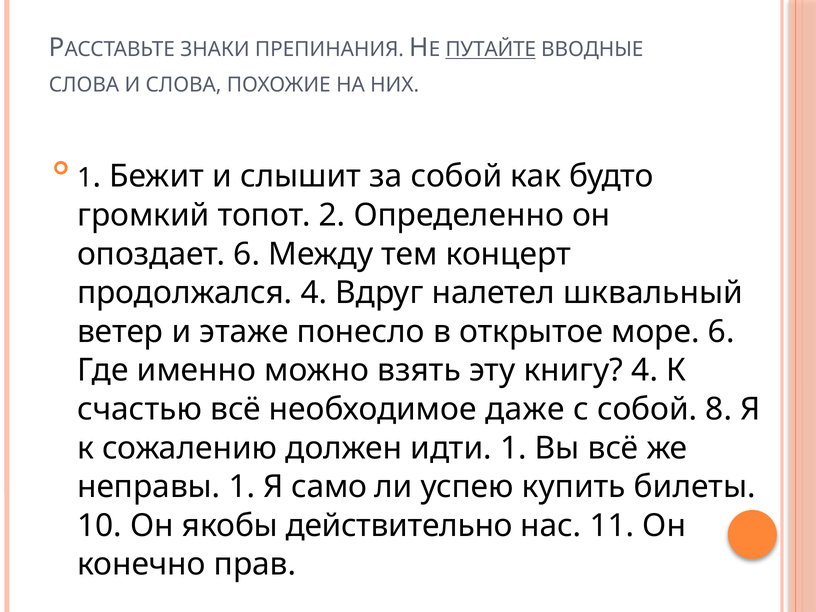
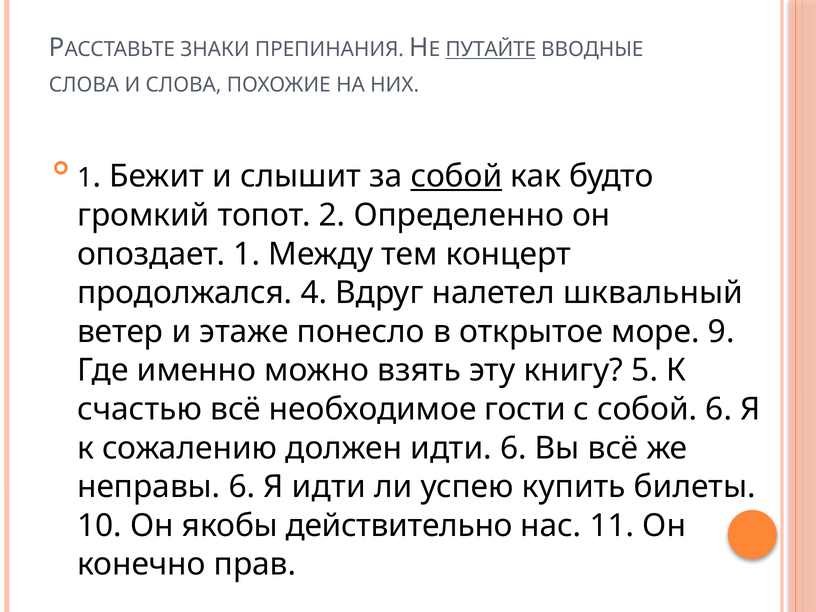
собой at (456, 176) underline: none -> present
опоздает 6: 6 -> 1
море 6: 6 -> 9
книгу 4: 4 -> 5
даже: даже -> гости
собой 8: 8 -> 6
идти 1: 1 -> 6
неправы 1: 1 -> 6
Я само: само -> идти
